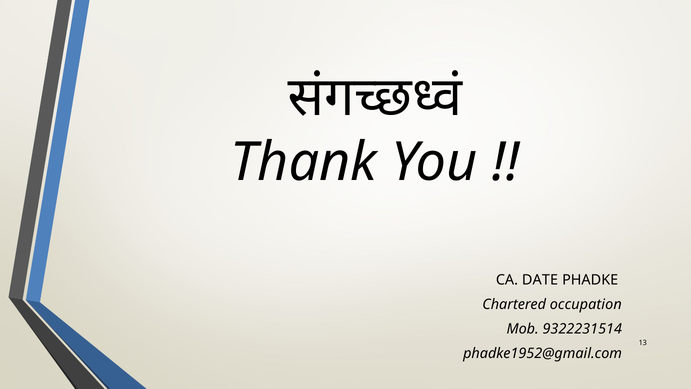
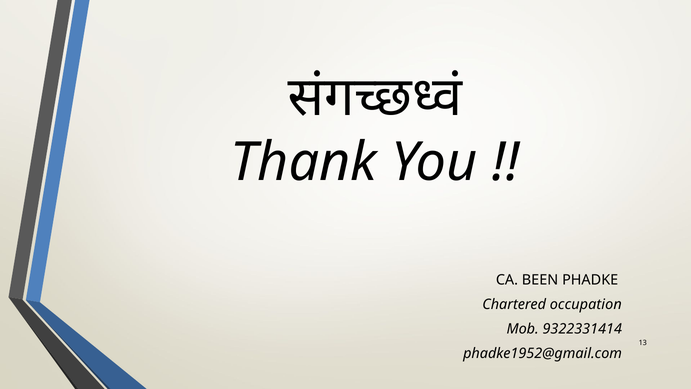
DATE: DATE -> BEEN
9322231514: 9322231514 -> 9322331414
